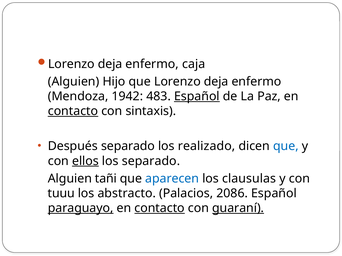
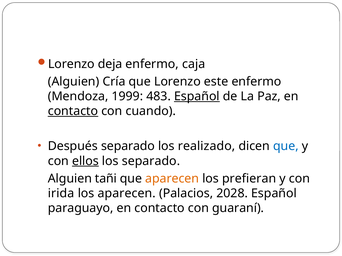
Hijo: Hijo -> Cría
que Lorenzo deja: deja -> este
1942: 1942 -> 1999
sintaxis: sintaxis -> cuando
aparecen at (172, 179) colour: blue -> orange
clausulas: clausulas -> prefieran
tuuu: tuuu -> irida
los abstracto: abstracto -> aparecen
2086: 2086 -> 2028
paraguayo underline: present -> none
contacto at (160, 208) underline: present -> none
guaraní underline: present -> none
